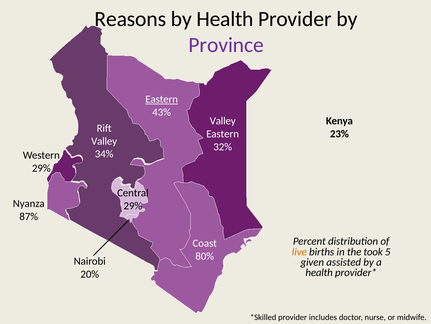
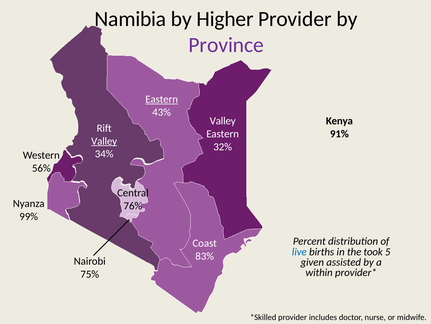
Reasons: Reasons -> Namibia
by Health: Health -> Higher
23%: 23% -> 91%
Valley at (104, 141) underline: none -> present
29% at (41, 168): 29% -> 56%
29% at (133, 205): 29% -> 76%
87%: 87% -> 99%
live colour: orange -> blue
80%: 80% -> 83%
health at (319, 272): health -> within
20%: 20% -> 75%
